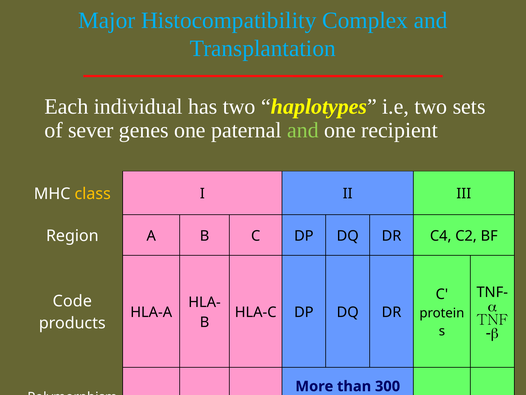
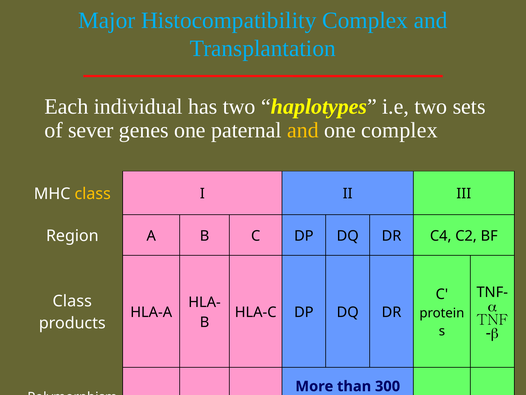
and at (303, 130) colour: light green -> yellow
one recipient: recipient -> complex
Code at (72, 301): Code -> Class
